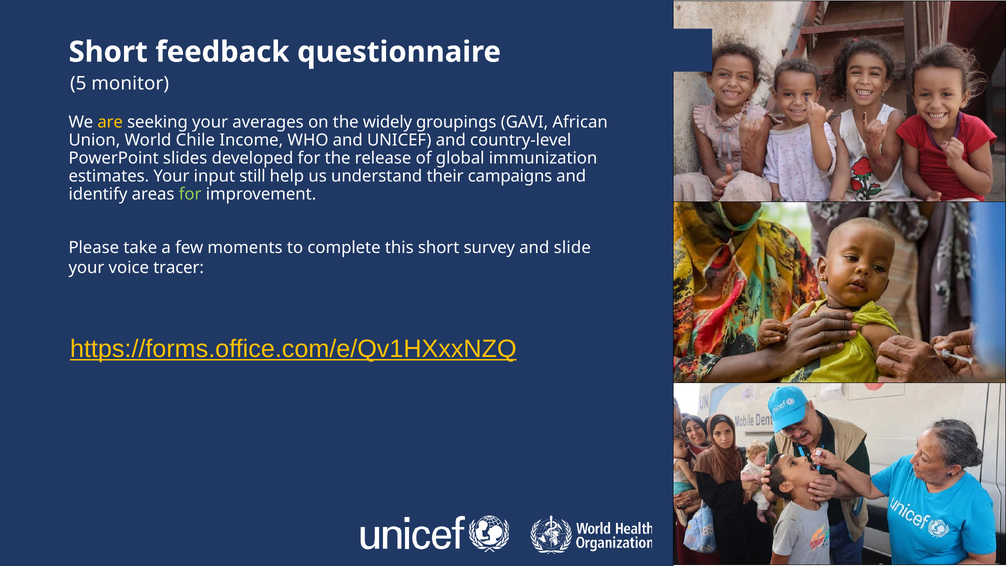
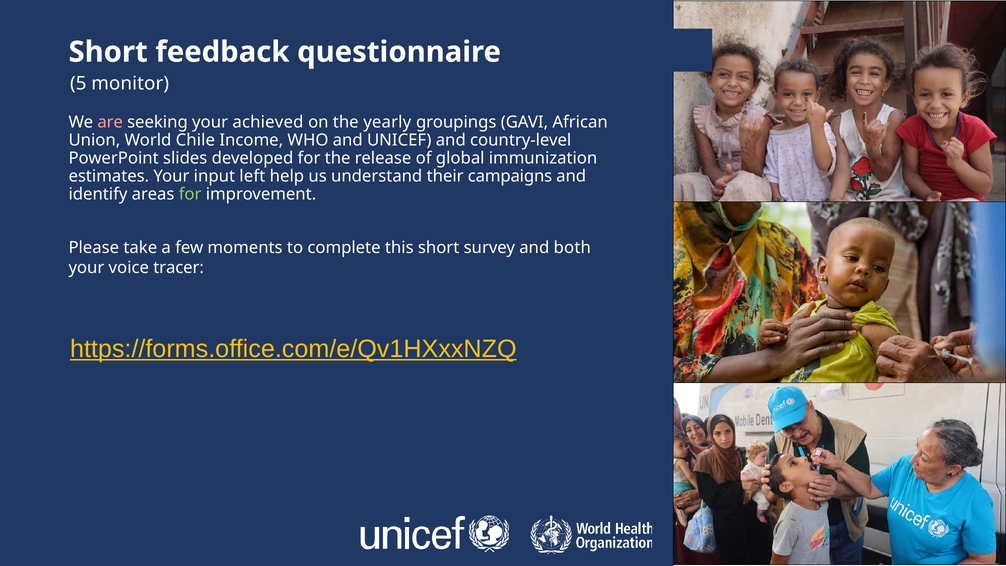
are colour: yellow -> pink
averages: averages -> achieved
widely: widely -> yearly
still: still -> left
slide: slide -> both
